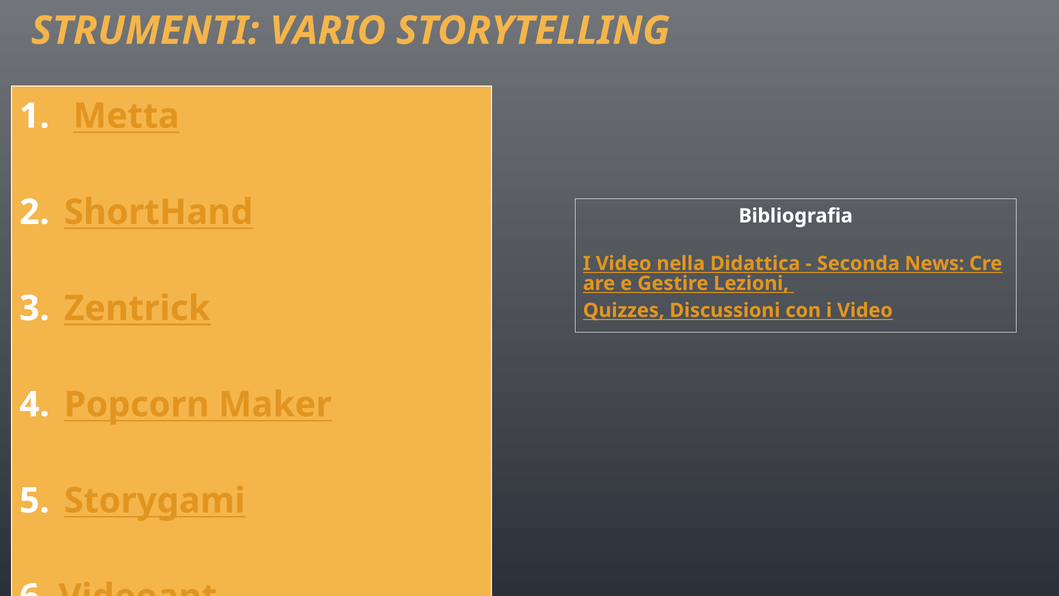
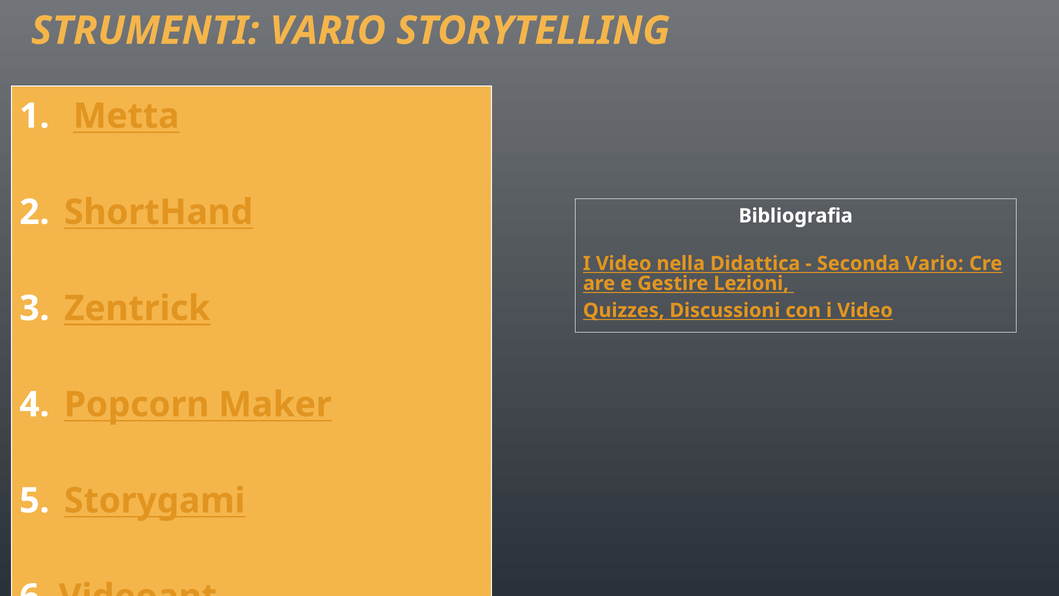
Seconda News: News -> Vario
